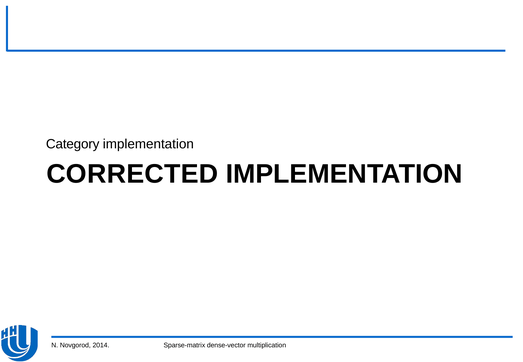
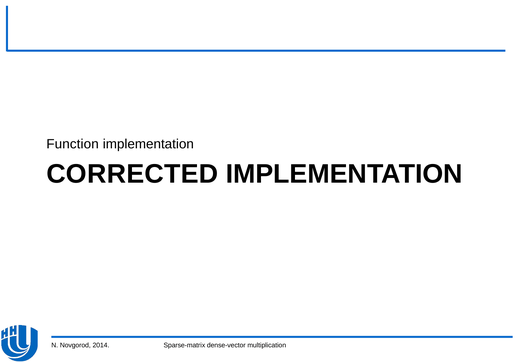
Category: Category -> Function
